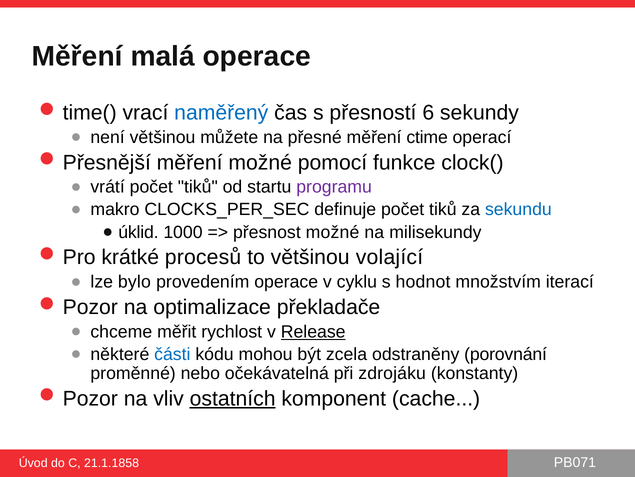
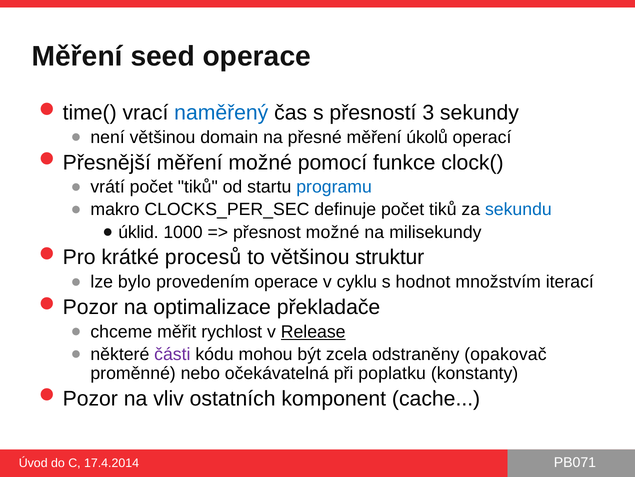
malá: malá -> seed
6: 6 -> 3
můžete: můžete -> domain
ctime: ctime -> úkolů
programu colour: purple -> blue
volající: volající -> struktur
části colour: blue -> purple
porovnání: porovnání -> opakovač
zdrojáku: zdrojáku -> poplatku
ostatních underline: present -> none
21.1.1858: 21.1.1858 -> 17.4.2014
